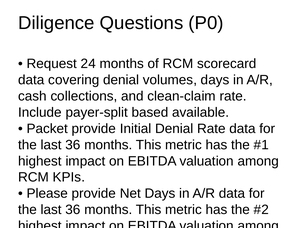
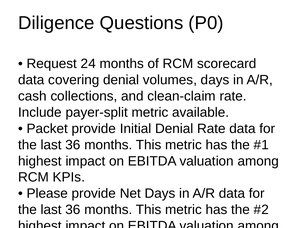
payer-split based: based -> metric
